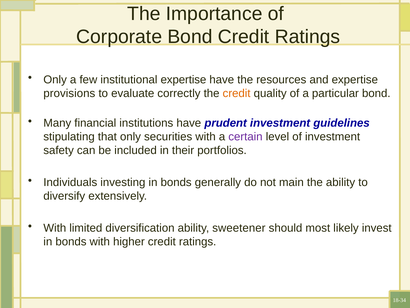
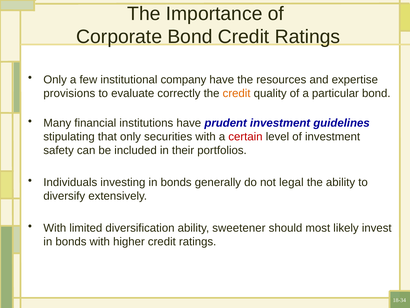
institutional expertise: expertise -> company
certain colour: purple -> red
main: main -> legal
